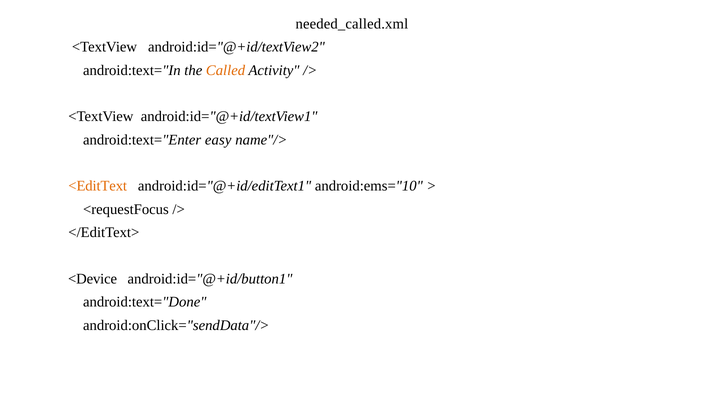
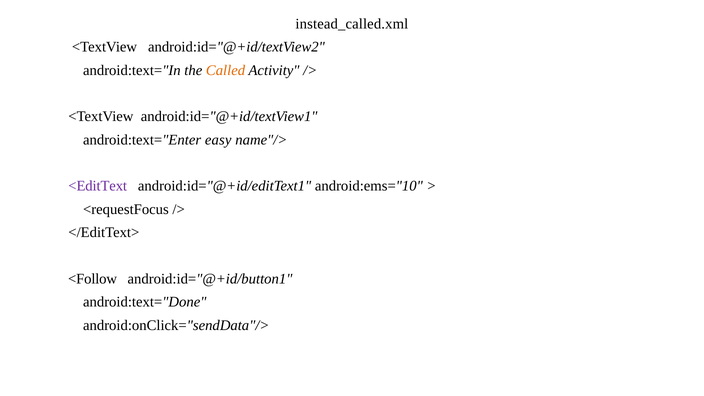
needed_called.xml: needed_called.xml -> instead_called.xml
<EditText colour: orange -> purple
<Device: <Device -> <Follow
